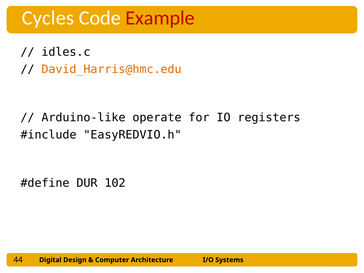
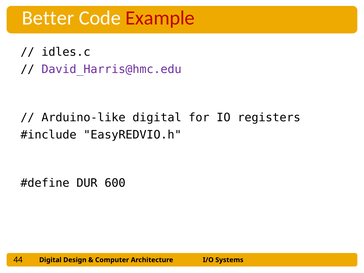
Cycles: Cycles -> Better
David_Harris@hmc.edu colour: orange -> purple
Arduino-like operate: operate -> digital
102: 102 -> 600
